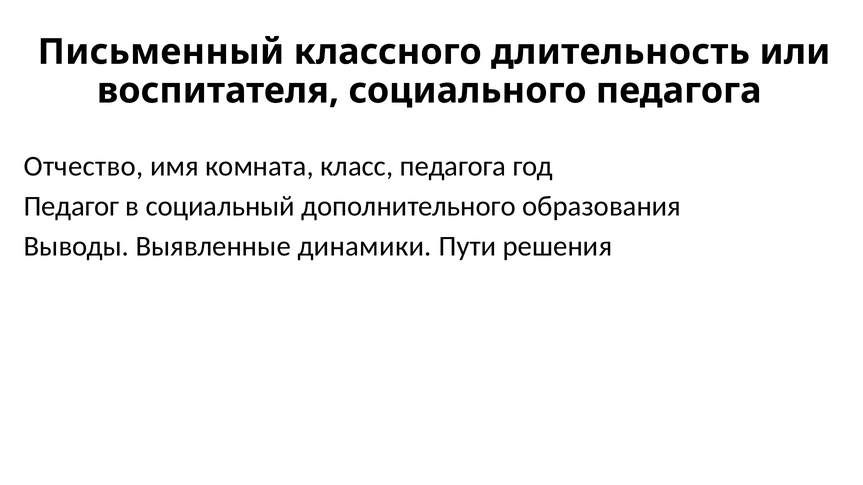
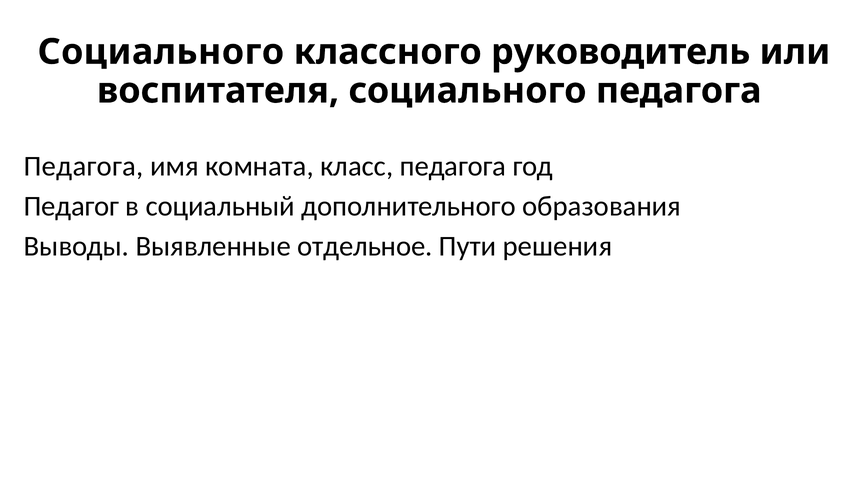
Письменный at (161, 52): Письменный -> Социального
длительность: длительность -> руководитель
Отчество at (84, 166): Отчество -> Педагога
динамики: динамики -> отдельное
